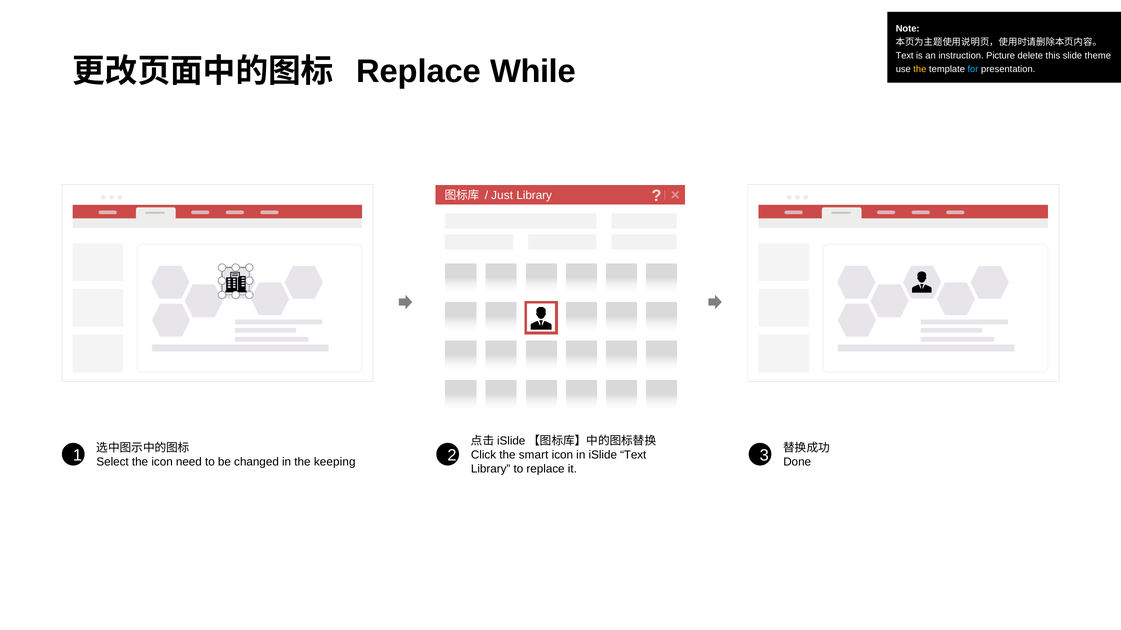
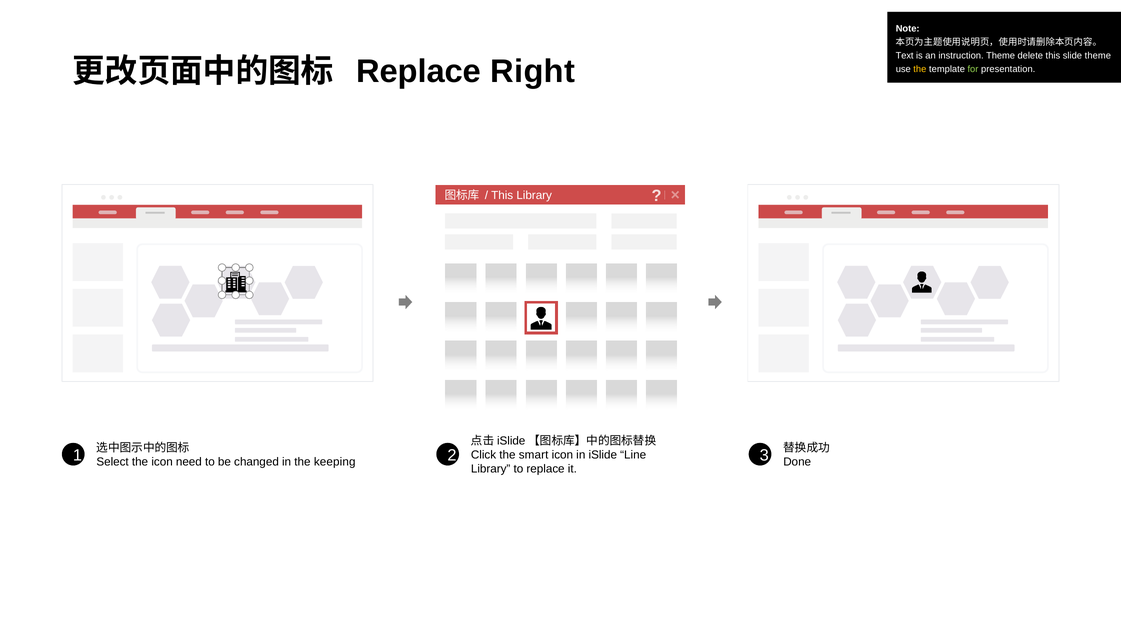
instruction Picture: Picture -> Theme
While: While -> Right
for colour: light blue -> light green
Just at (502, 196): Just -> This
iSlide Text: Text -> Line
